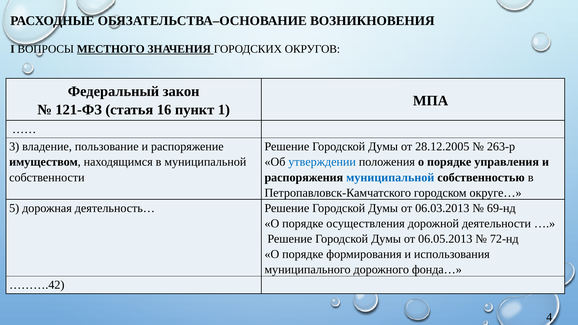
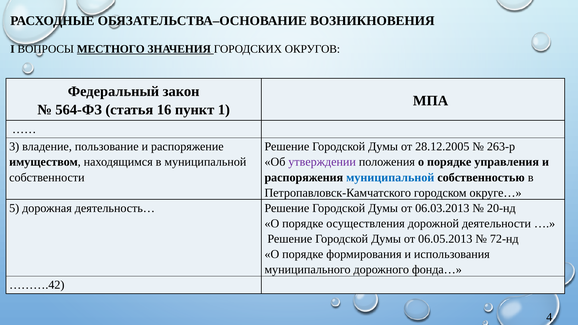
121-ФЗ: 121-ФЗ -> 564-ФЗ
утверждении colour: blue -> purple
69-нд: 69-нд -> 20-нд
